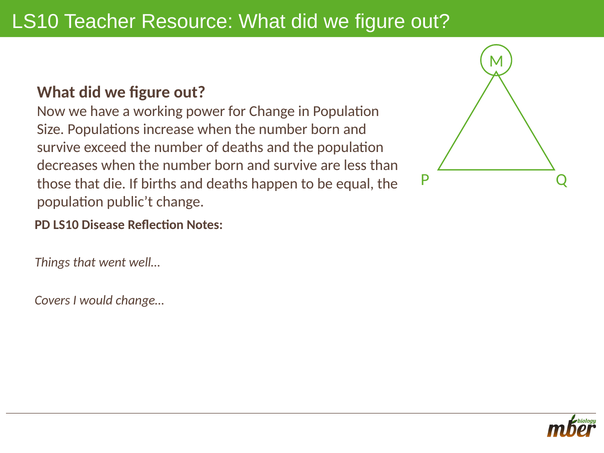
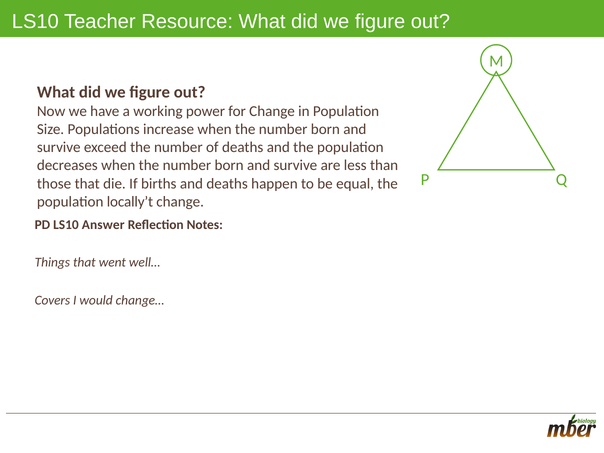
public’t: public’t -> locally’t
Disease: Disease -> Answer
